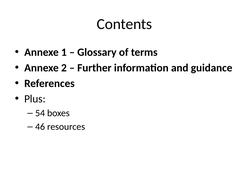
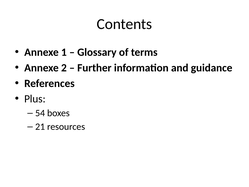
46: 46 -> 21
